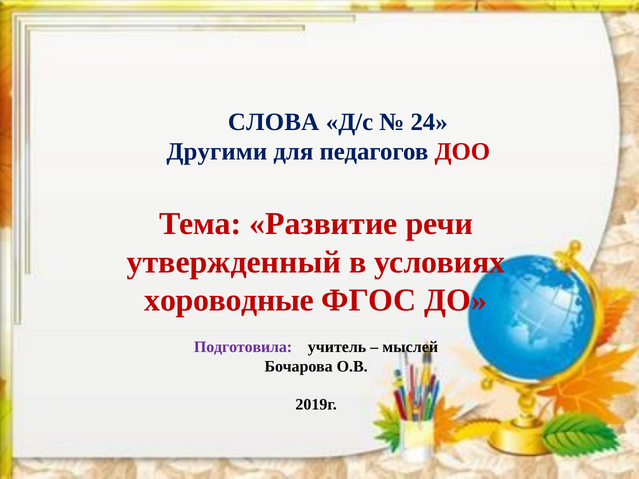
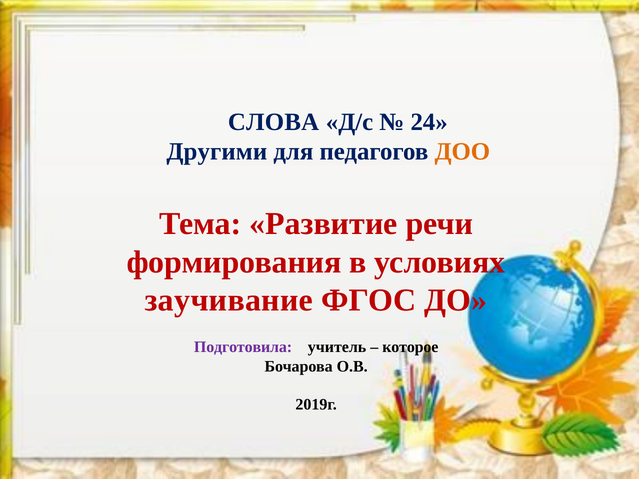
ДОО colour: red -> orange
утвержденный: утвержденный -> формирования
хороводные: хороводные -> заучивание
мыслей: мыслей -> которое
